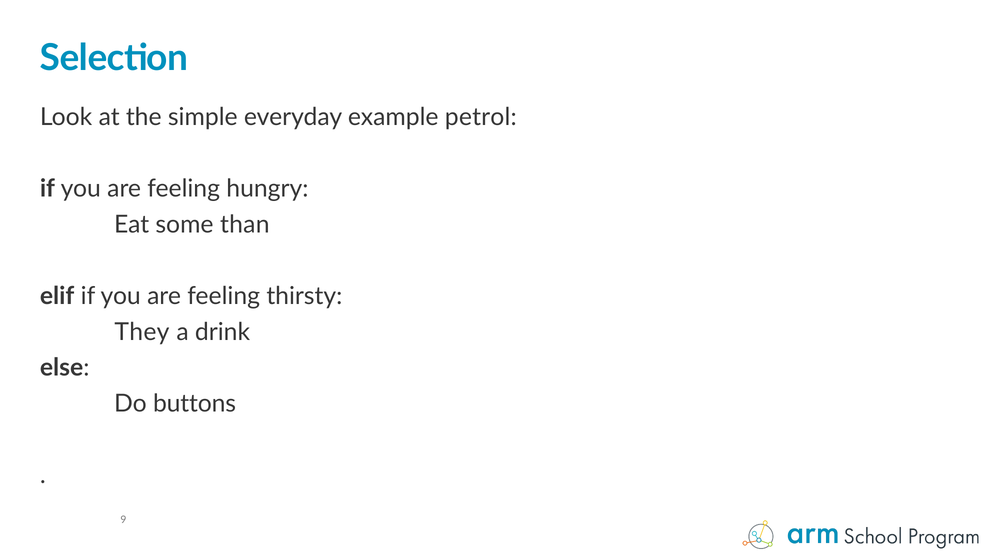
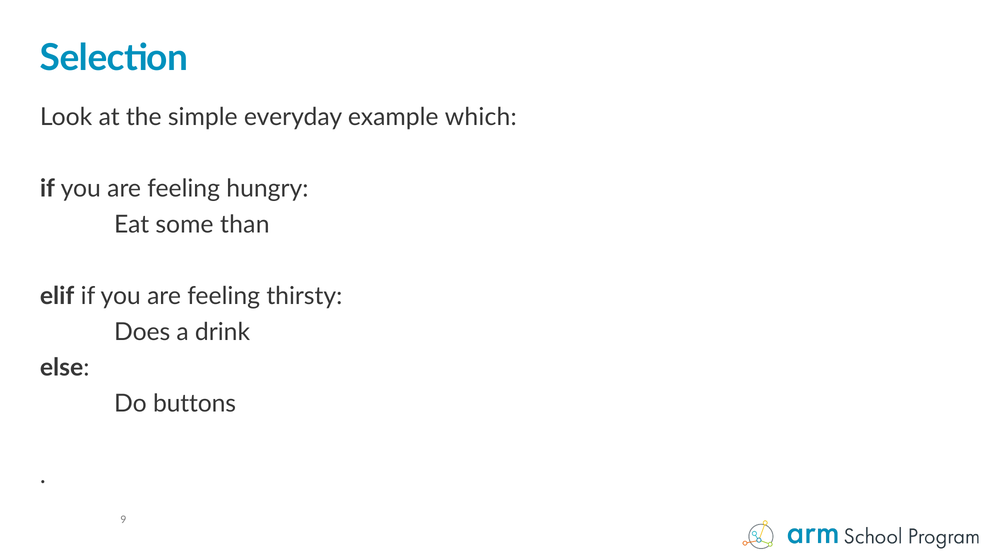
petrol: petrol -> which
They: They -> Does
